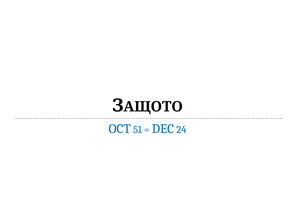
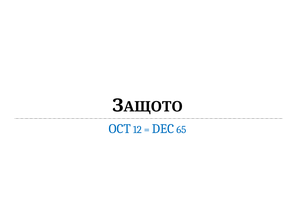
51: 51 -> 12
24: 24 -> 65
